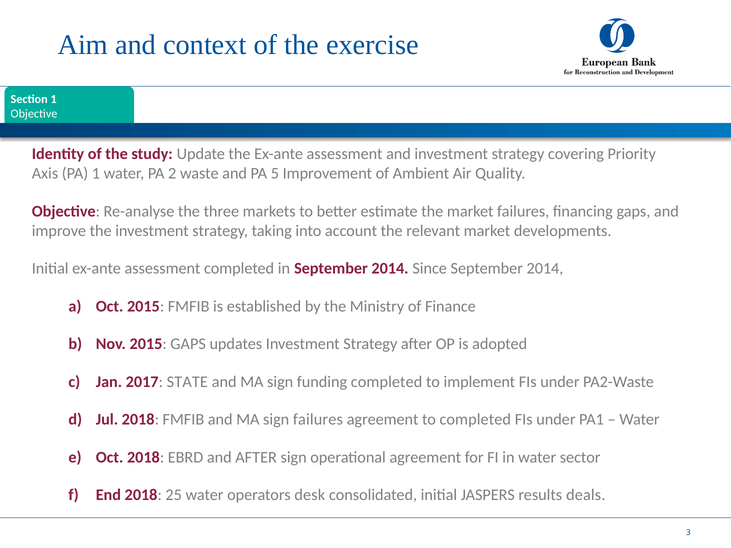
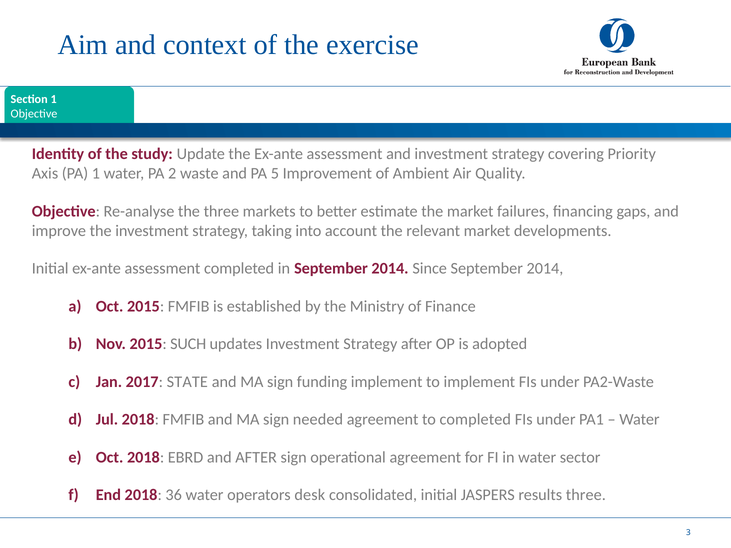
2015 GAPS: GAPS -> SUCH
funding completed: completed -> implement
sign failures: failures -> needed
25: 25 -> 36
results deals: deals -> three
